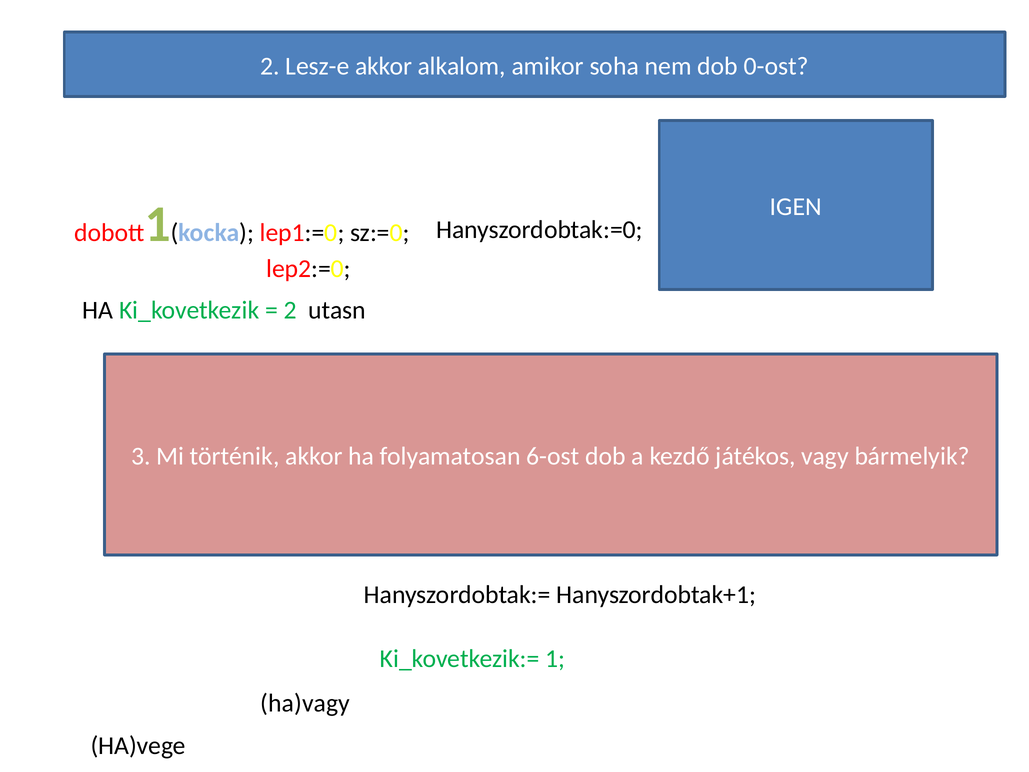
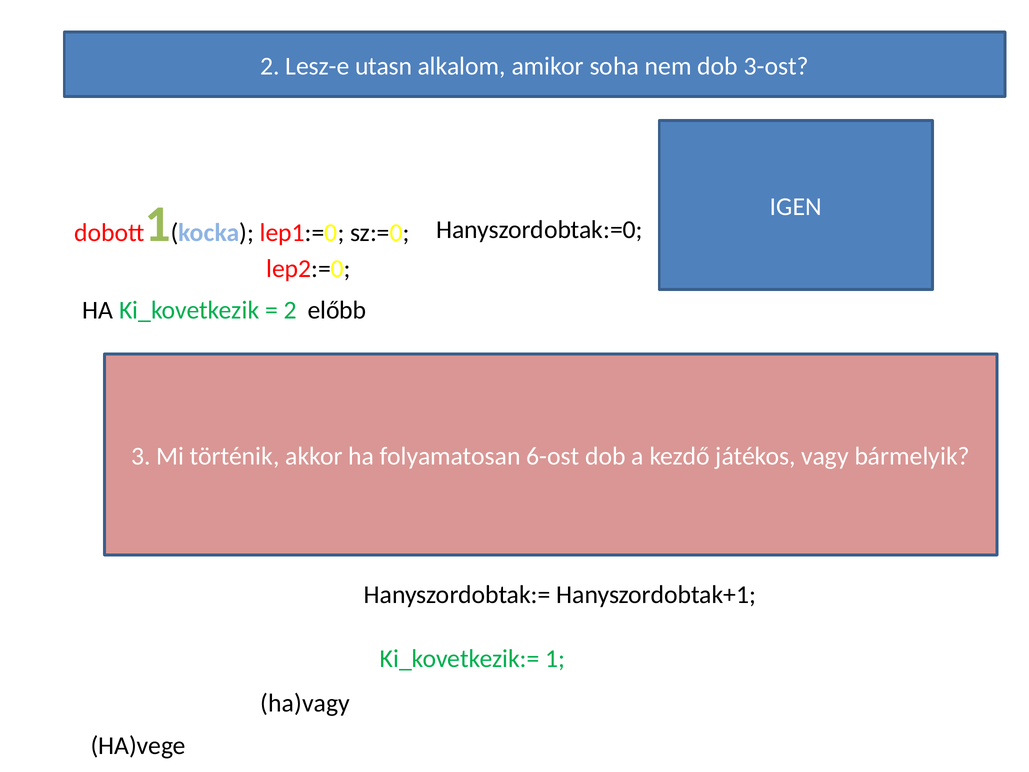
Lesz-e akkor: akkor -> utasn
0-ost: 0-ost -> 3-ost
utasn: utasn -> előbb
